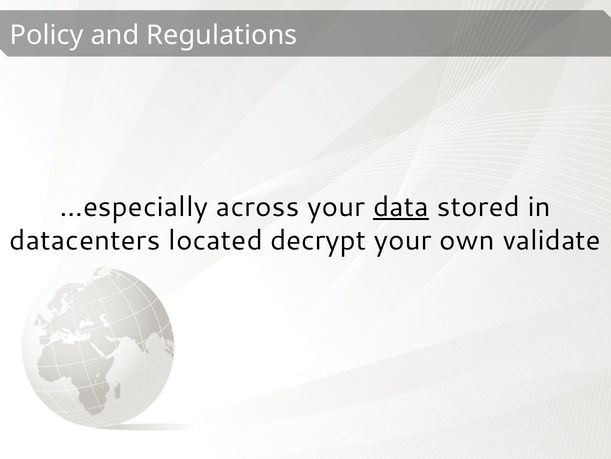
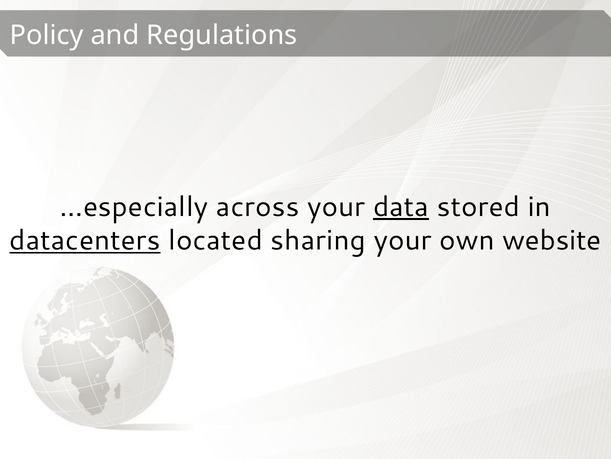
datacenters underline: none -> present
decrypt: decrypt -> sharing
validate: validate -> website
